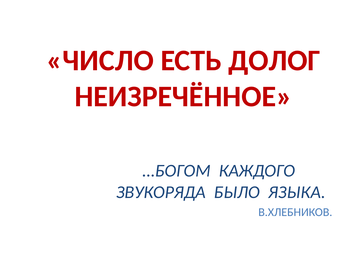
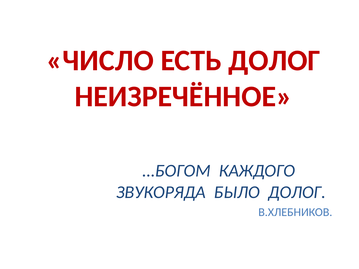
БЫЛО ЯЗЫКА: ЯЗЫКА -> ДОЛОГ
